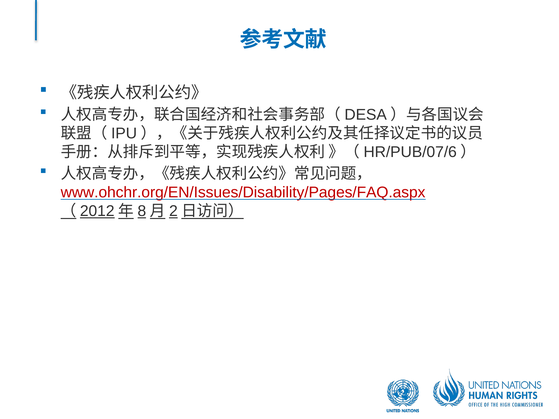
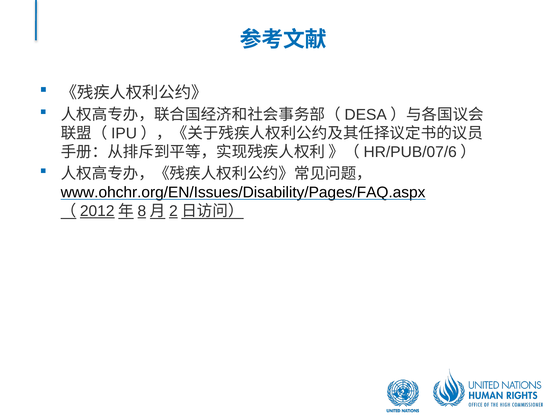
www.ohchr.org/EN/Issues/Disability/Pages/FAQ.aspx colour: red -> black
